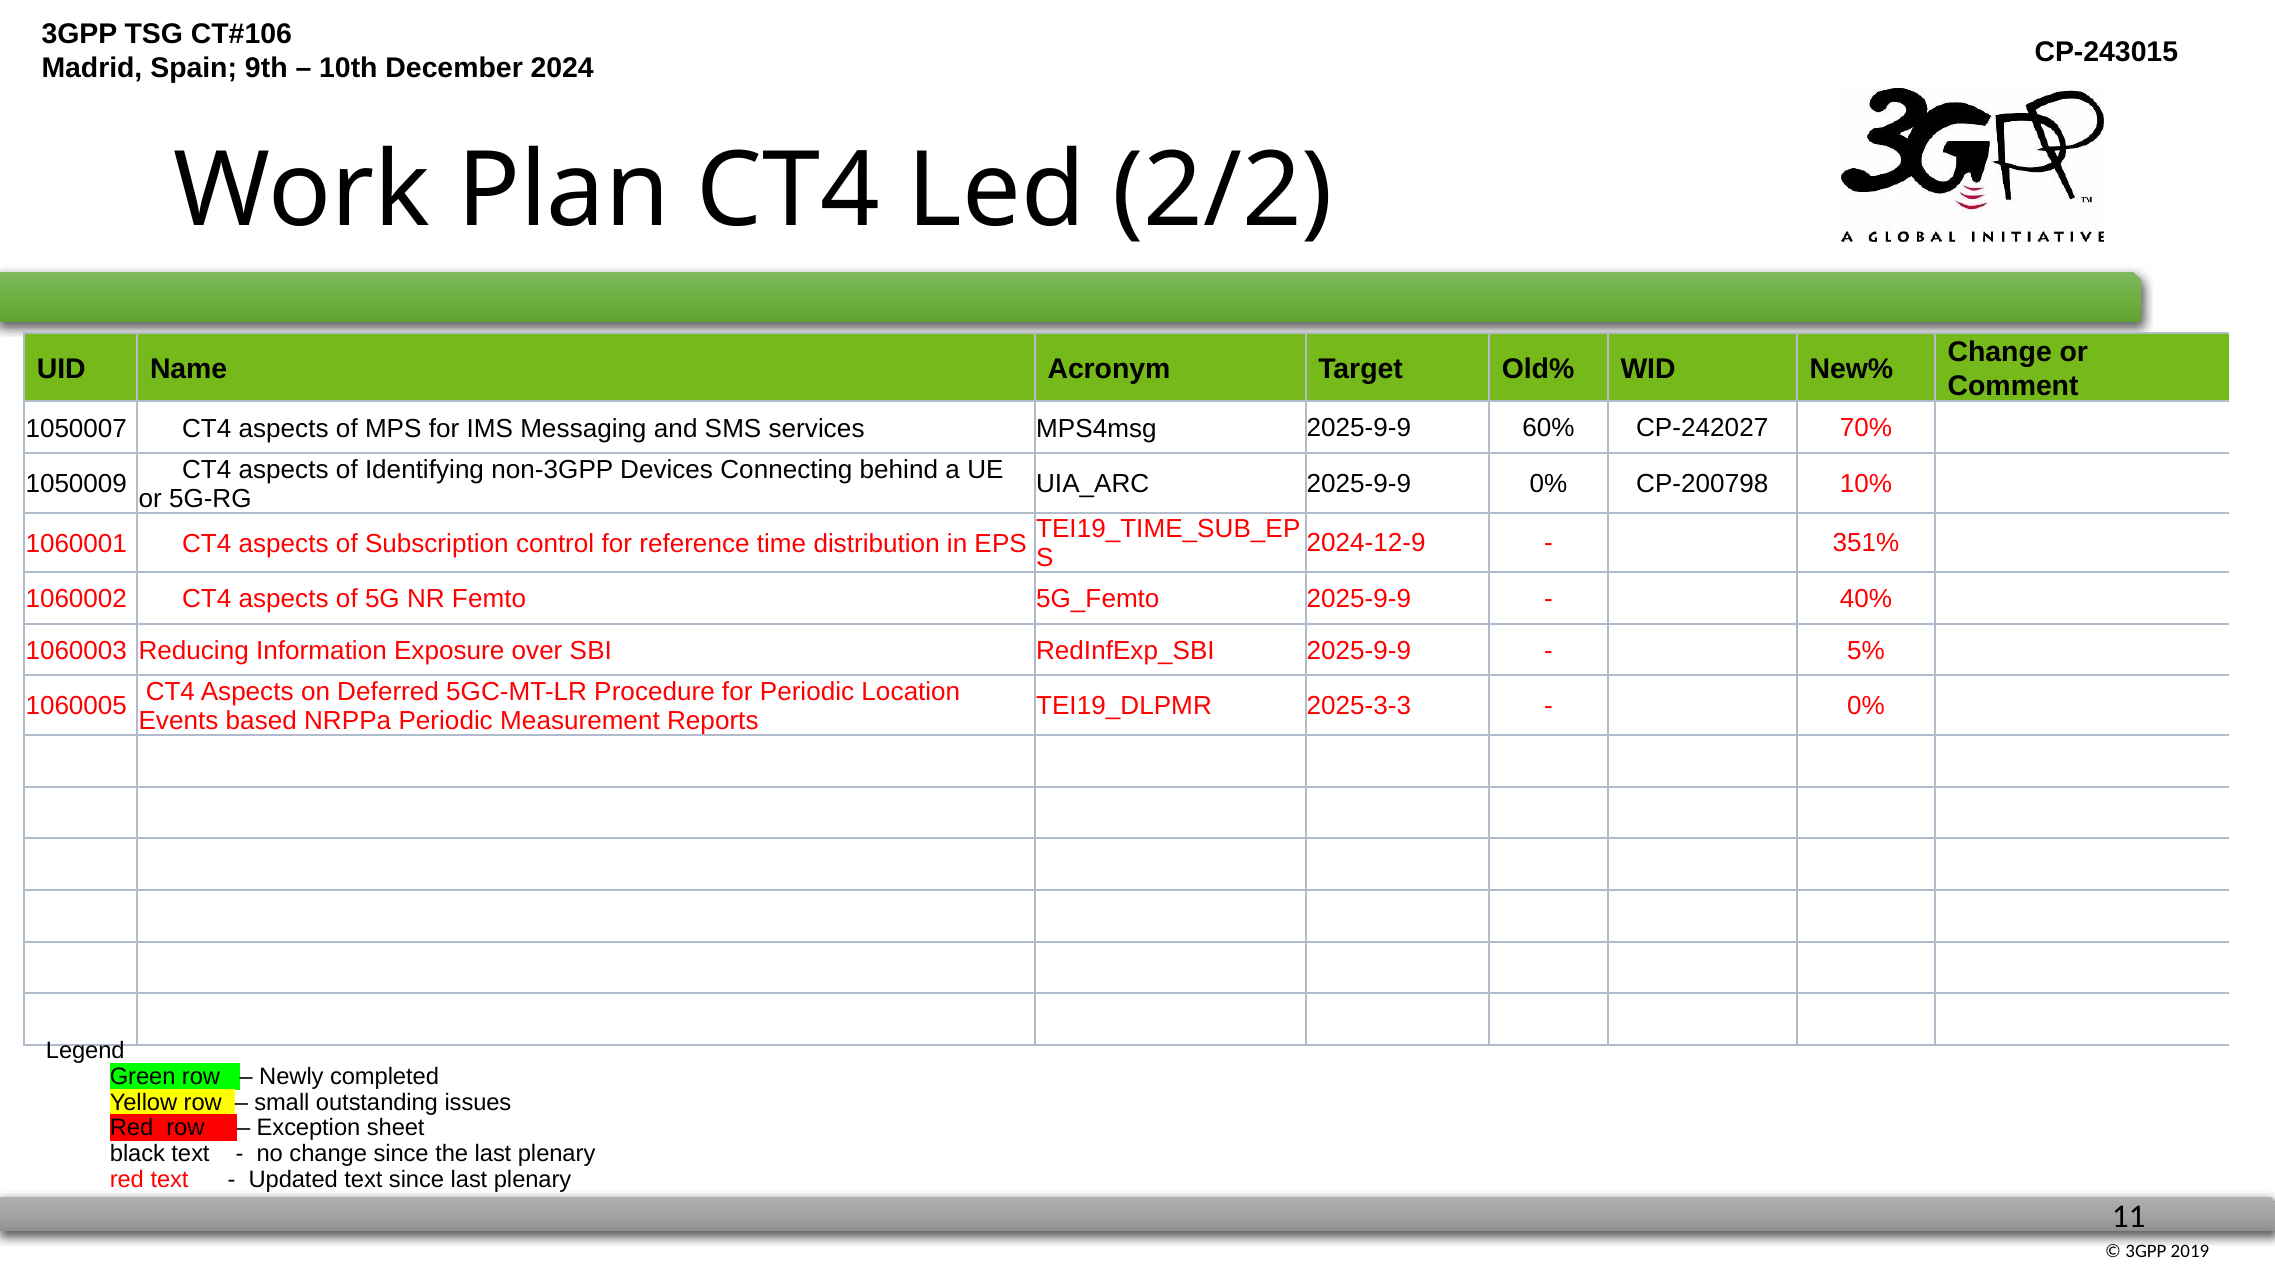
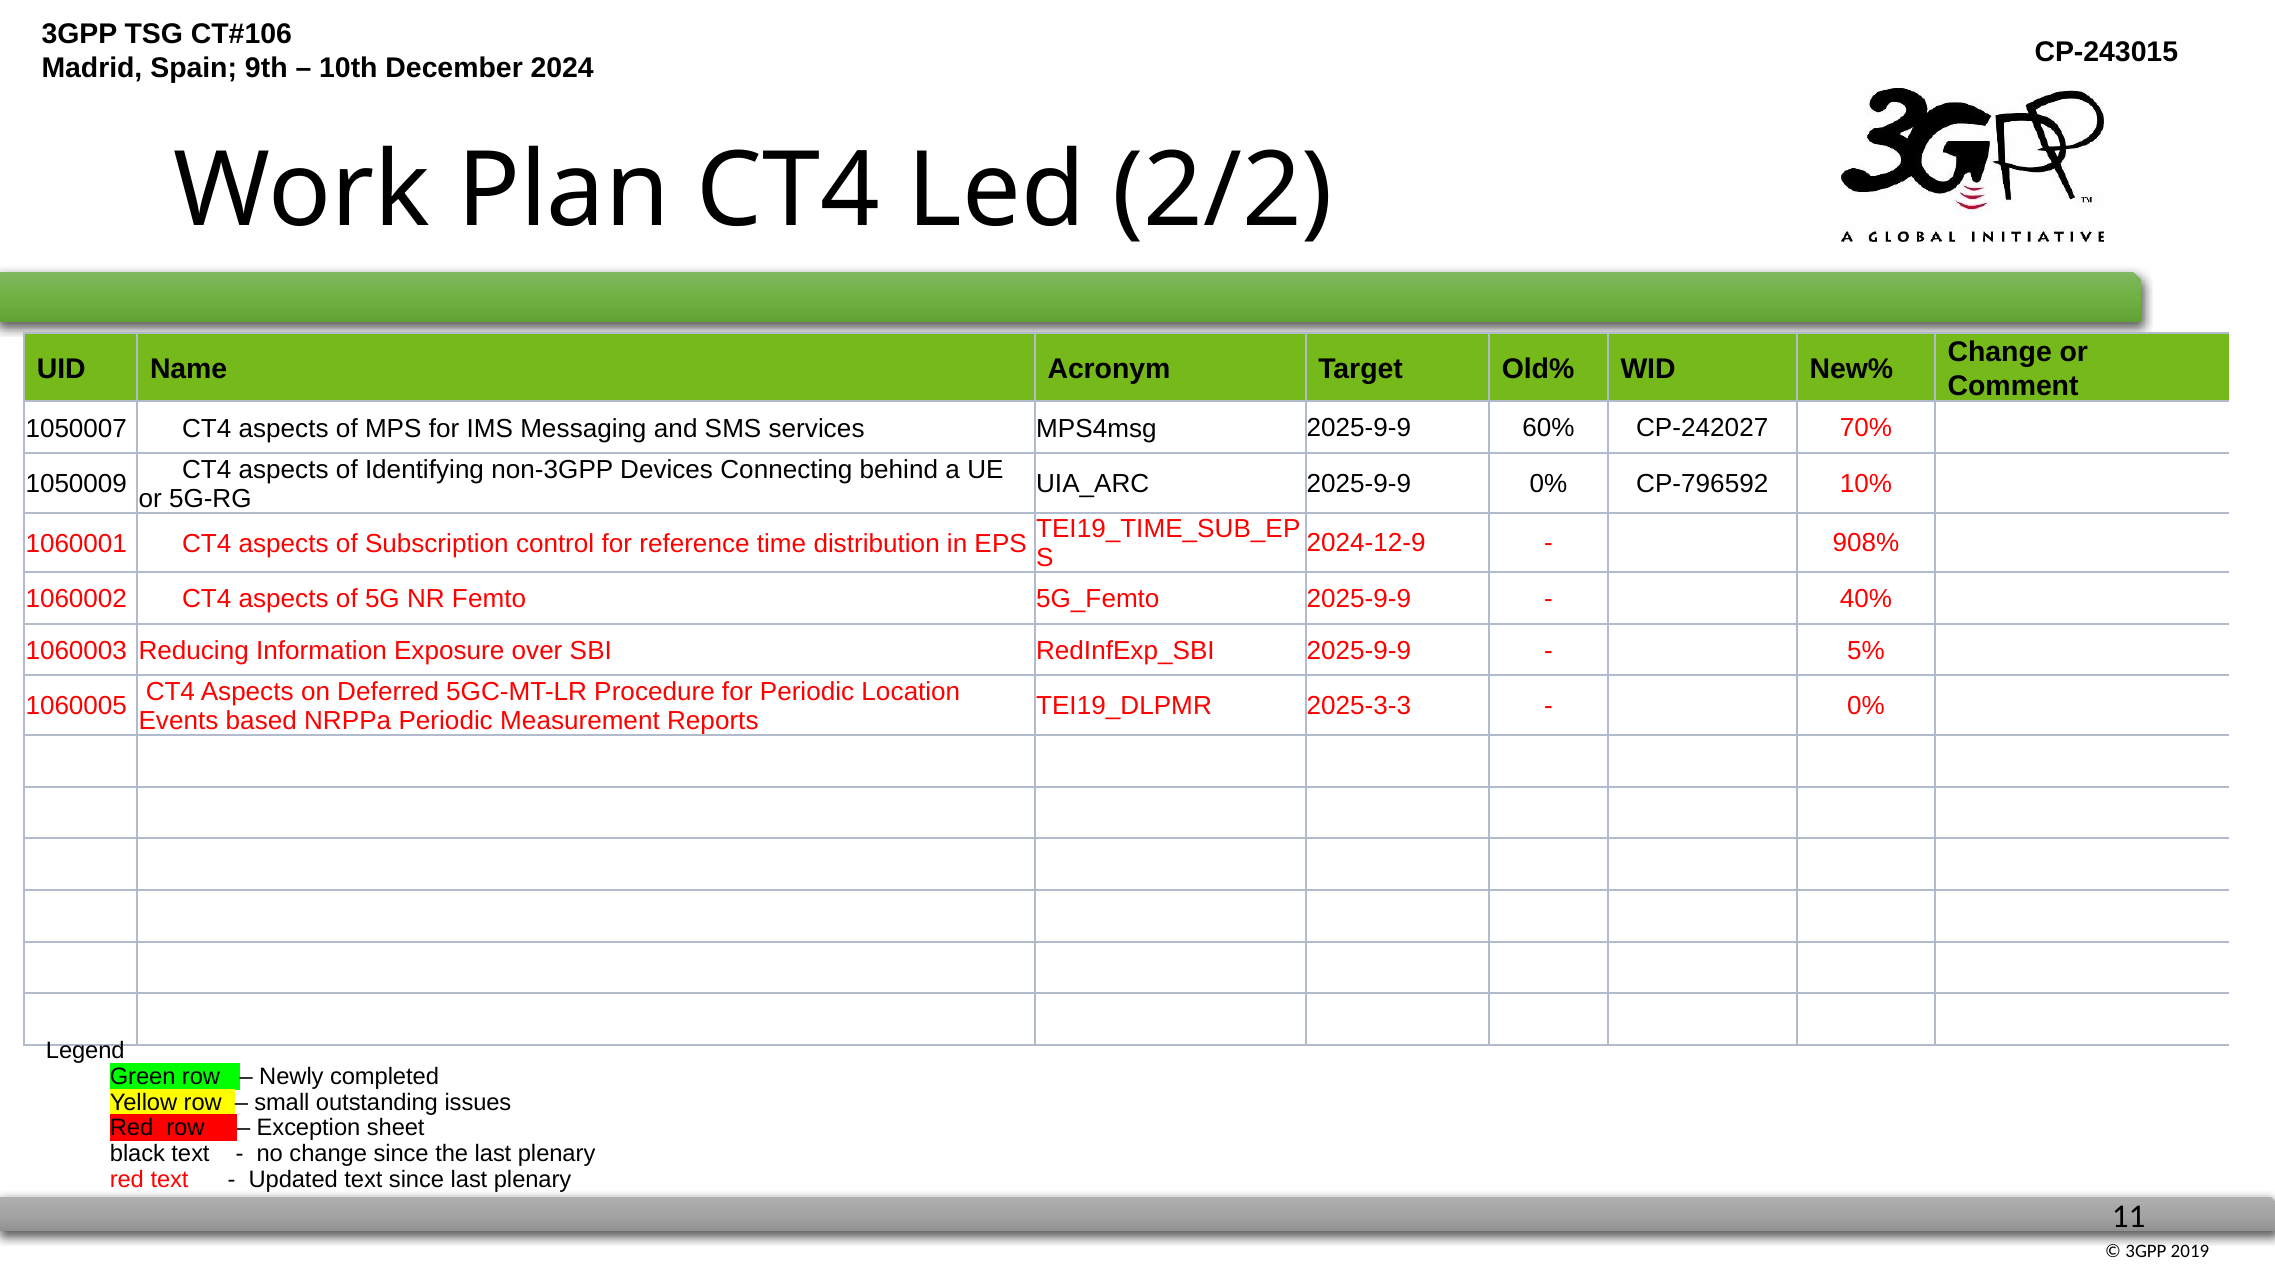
CP-200798: CP-200798 -> CP-796592
351%: 351% -> 908%
